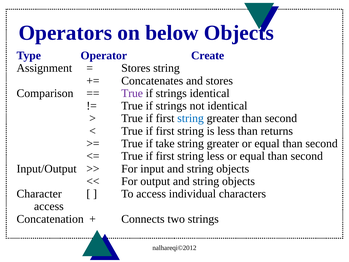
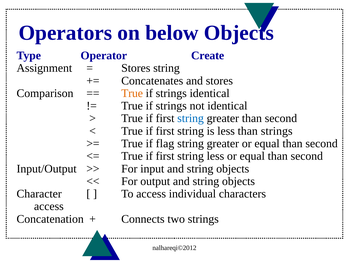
True at (132, 93) colour: purple -> orange
than returns: returns -> strings
take: take -> flag
